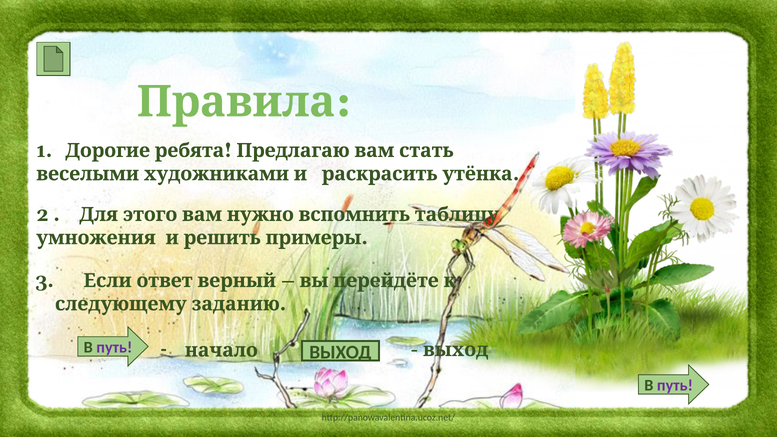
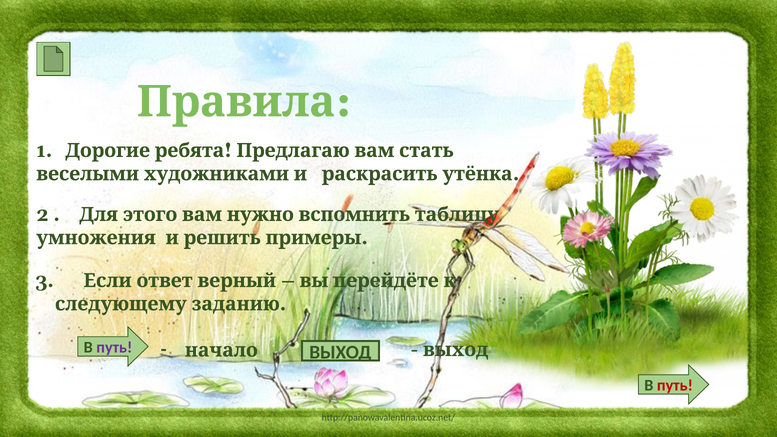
путь at (675, 386) colour: purple -> red
